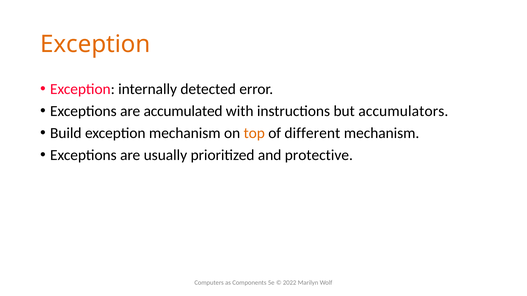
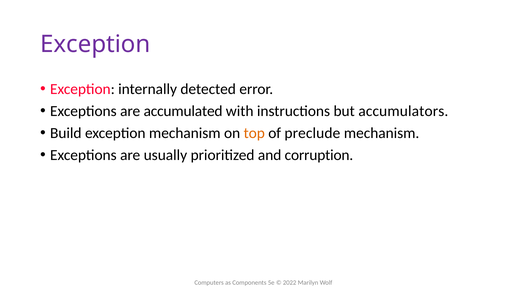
Exception at (95, 44) colour: orange -> purple
different: different -> preclude
protective: protective -> corruption
